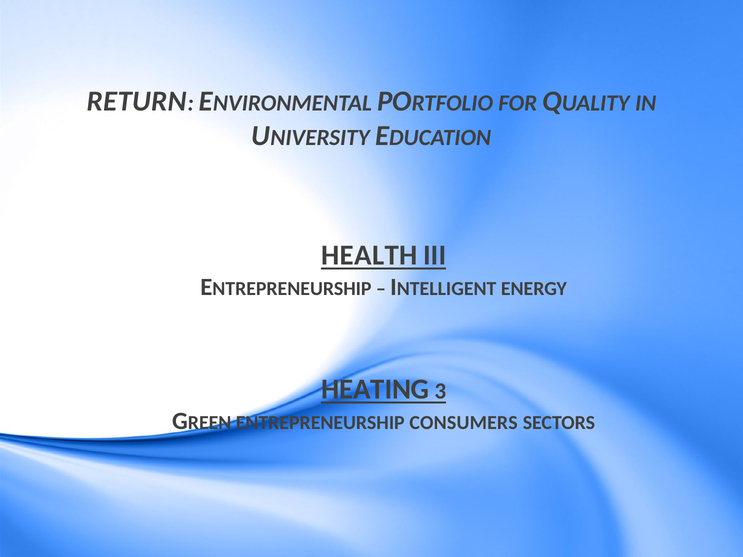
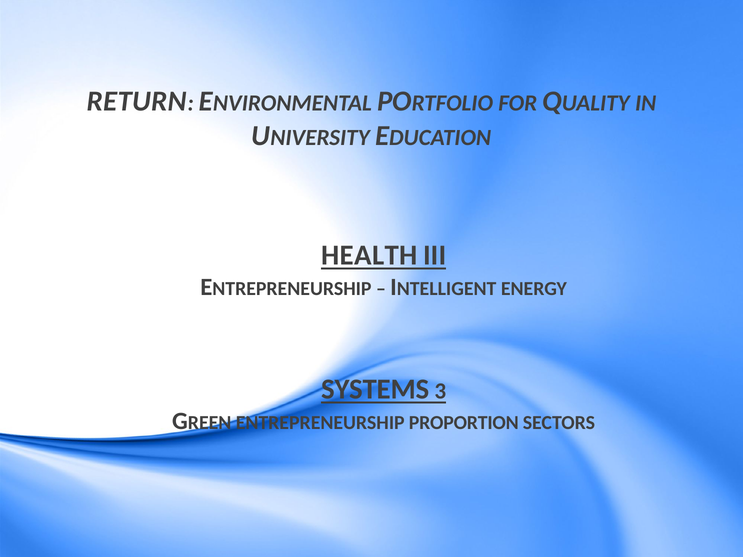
HEATING: HEATING -> SYSTEMS
CONSUMERS: CONSUMERS -> PROPORTION
